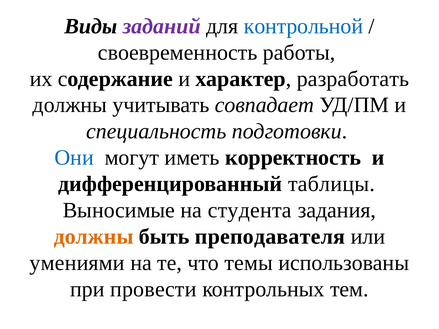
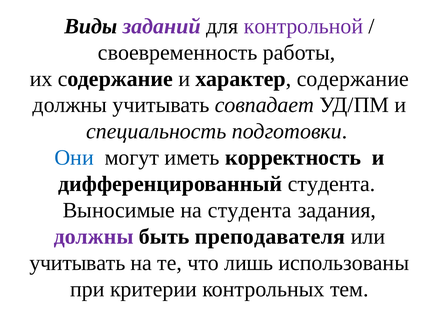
контрольной colour: blue -> purple
характер разработать: разработать -> содержание
дифференцированный таблицы: таблицы -> студента
должны at (94, 237) colour: orange -> purple
умениями at (77, 263): умениями -> учитывать
темы: темы -> лишь
провести: провести -> критерии
